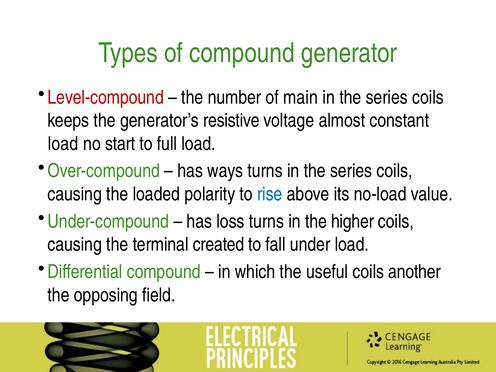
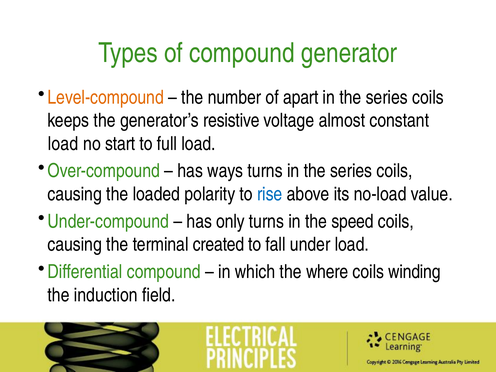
Level-compound colour: red -> orange
main: main -> apart
loss: loss -> only
higher: higher -> speed
useful: useful -> where
another: another -> winding
opposing: opposing -> induction
